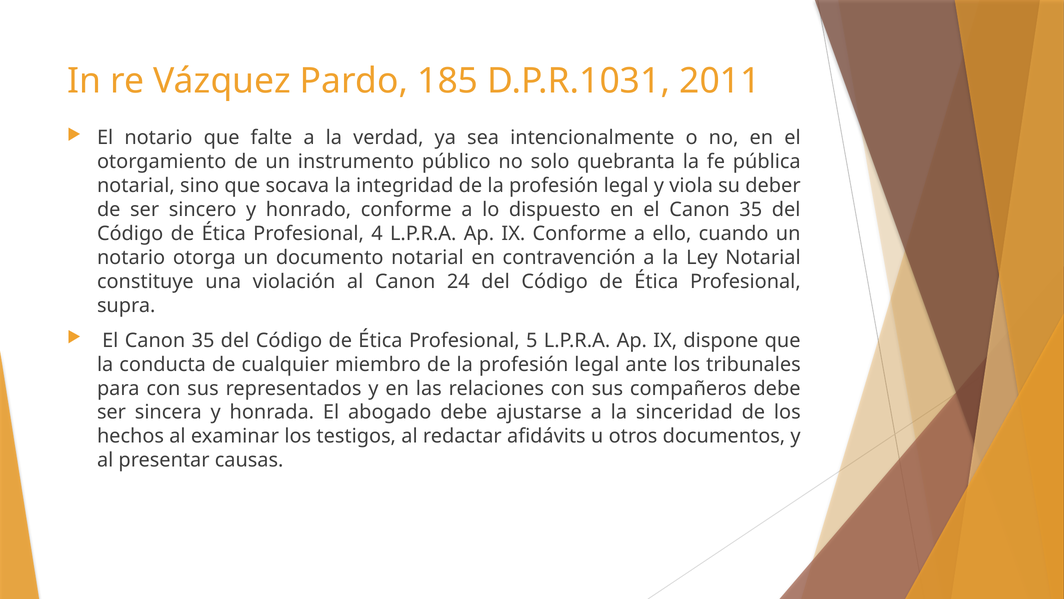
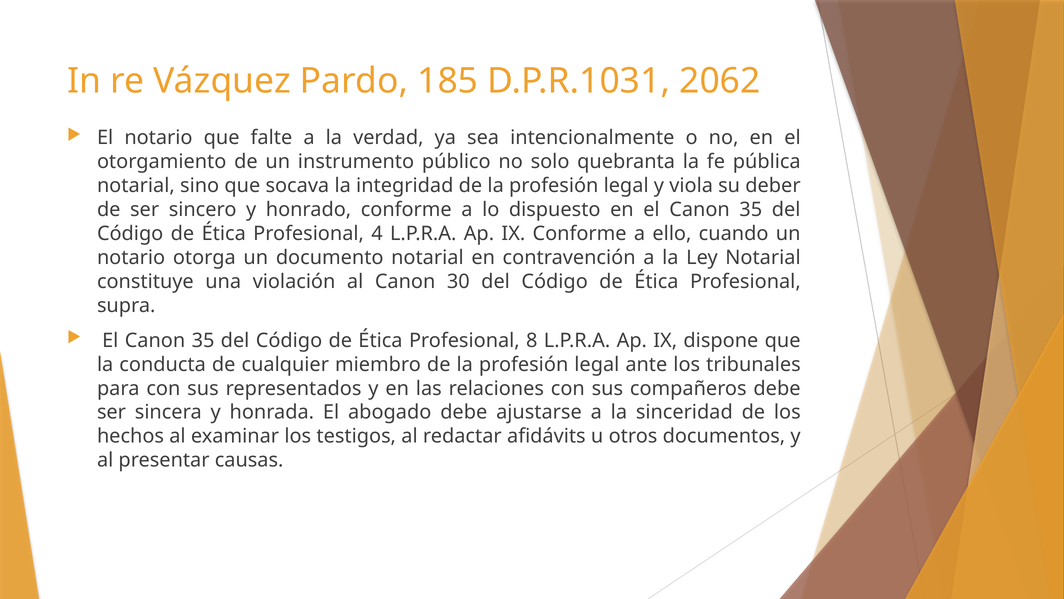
2011: 2011 -> 2062
24: 24 -> 30
5: 5 -> 8
